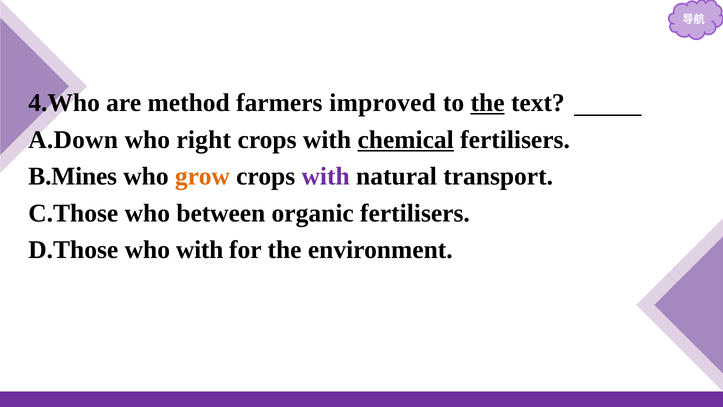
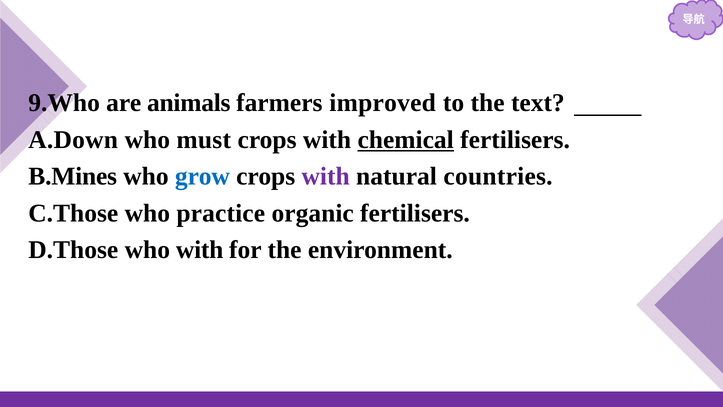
4.Who: 4.Who -> 9.Who
method: method -> animals
the at (488, 103) underline: present -> none
right: right -> must
grow colour: orange -> blue
transport: transport -> countries
between: between -> practice
